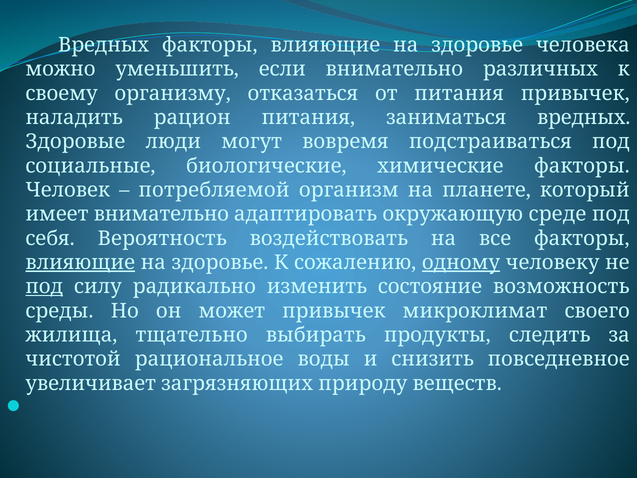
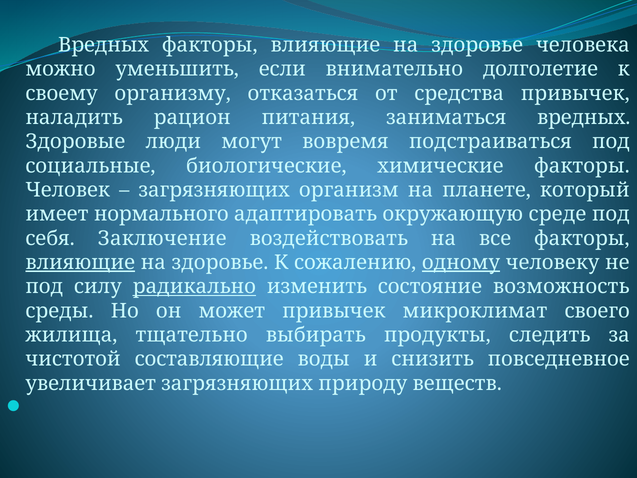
различных: различных -> долголетие
от питания: питания -> средства
потребляемой at (214, 190): потребляемой -> загрязняющих
имеет внимательно: внимательно -> нормального
Вероятность: Вероятность -> Заключение
под at (44, 287) underline: present -> none
радикально underline: none -> present
рациональное: рациональное -> составляющие
